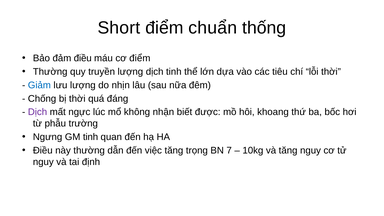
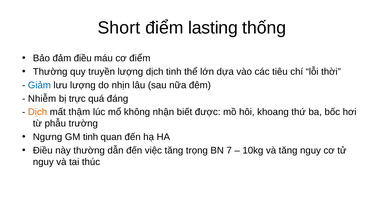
chuẩn: chuẩn -> lasting
Chống: Chống -> Nhiễm
bị thời: thời -> trực
Dịch at (38, 112) colour: purple -> orange
ngực: ngực -> thậm
định: định -> thúc
